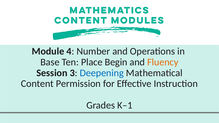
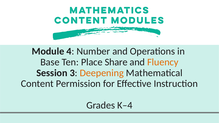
Begin: Begin -> Share
Deepening colour: blue -> orange
K–1: K–1 -> K–4
